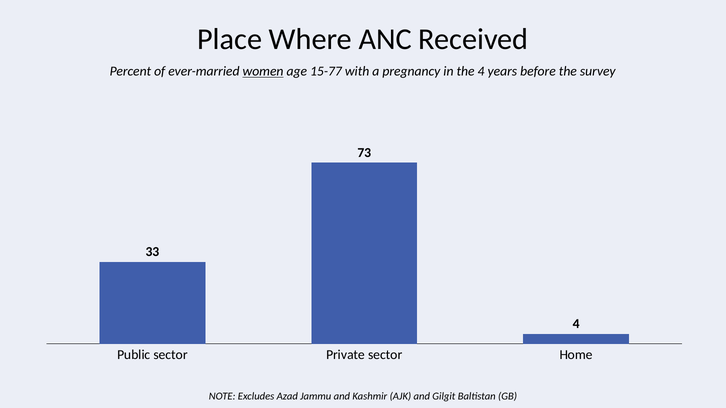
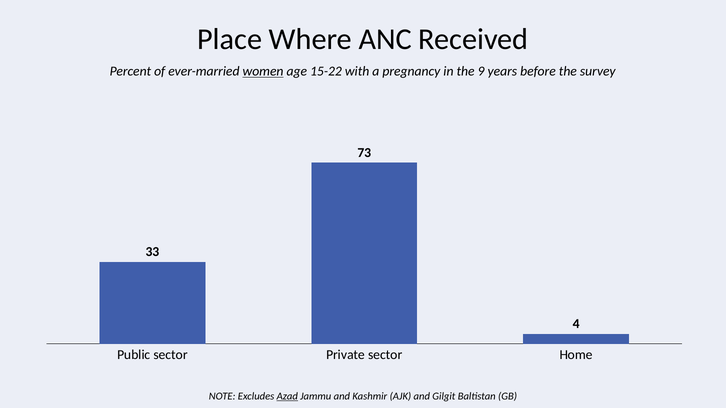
15-77: 15-77 -> 15-22
the 4: 4 -> 9
Azad underline: none -> present
